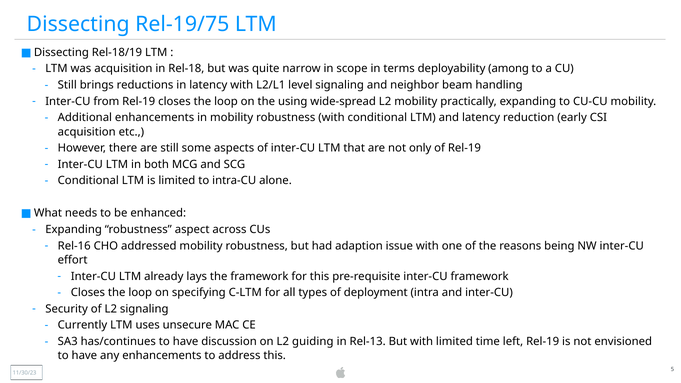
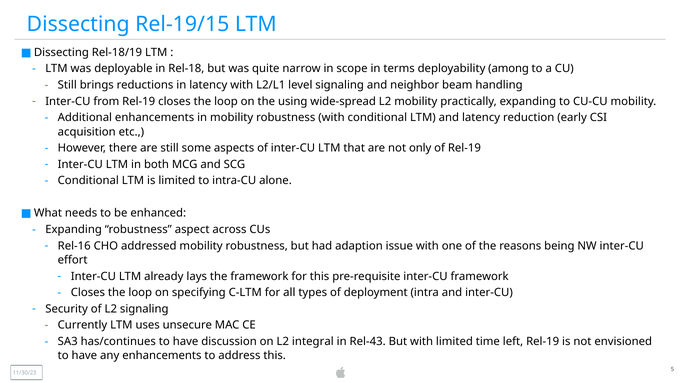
Rel-19/75: Rel-19/75 -> Rel-19/15
was acquisition: acquisition -> deployable
guiding: guiding -> integral
Rel-13: Rel-13 -> Rel-43
